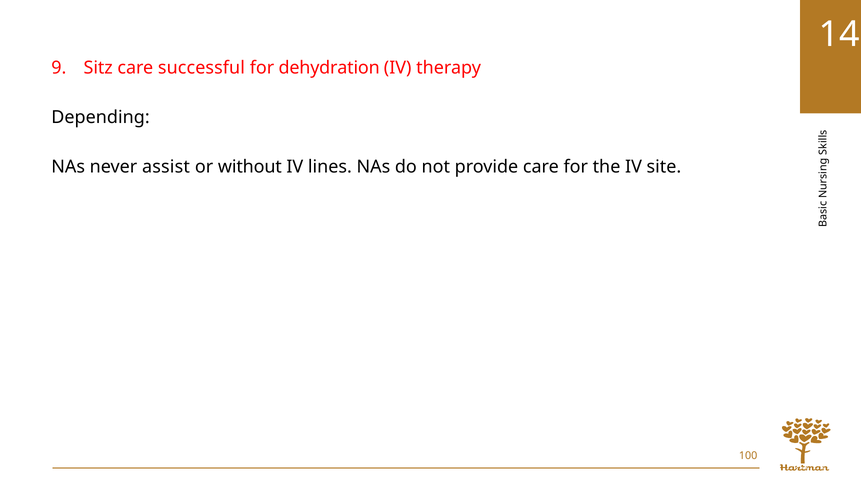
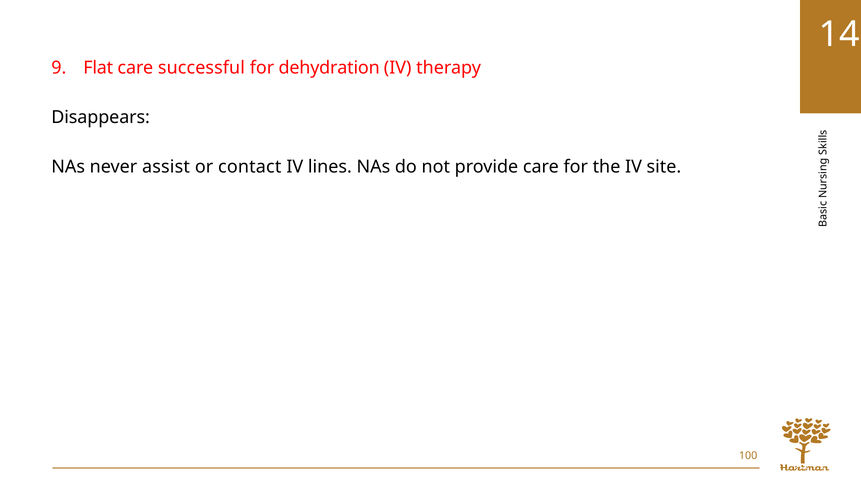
Sitz: Sitz -> Flat
Depending: Depending -> Disappears
without: without -> contact
